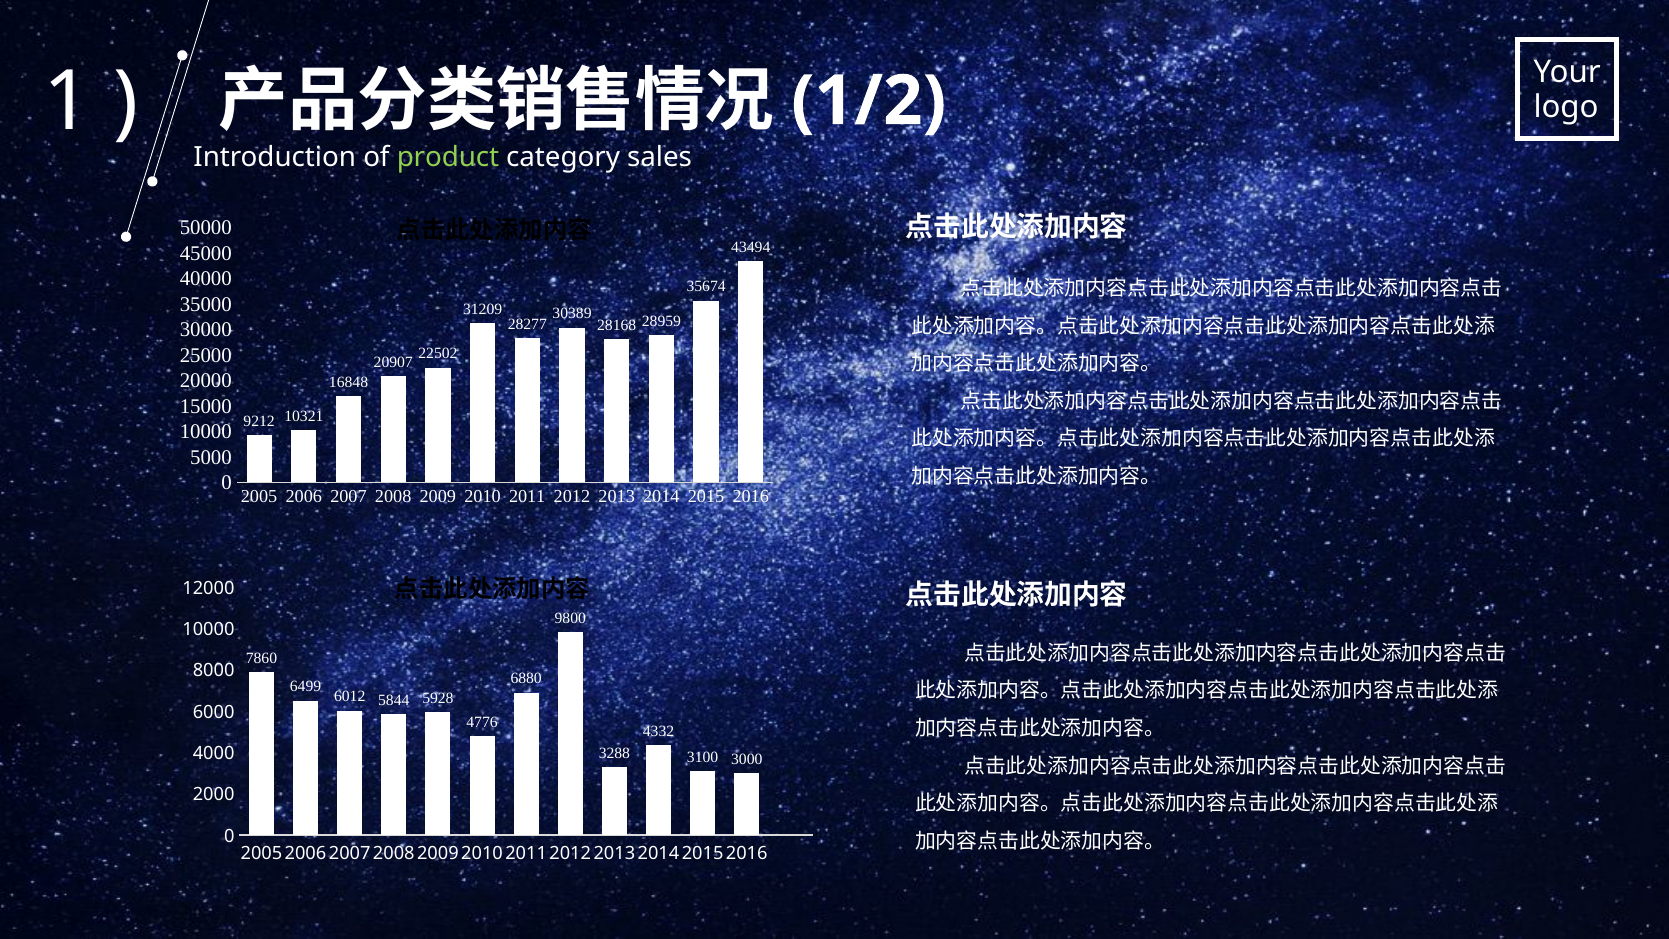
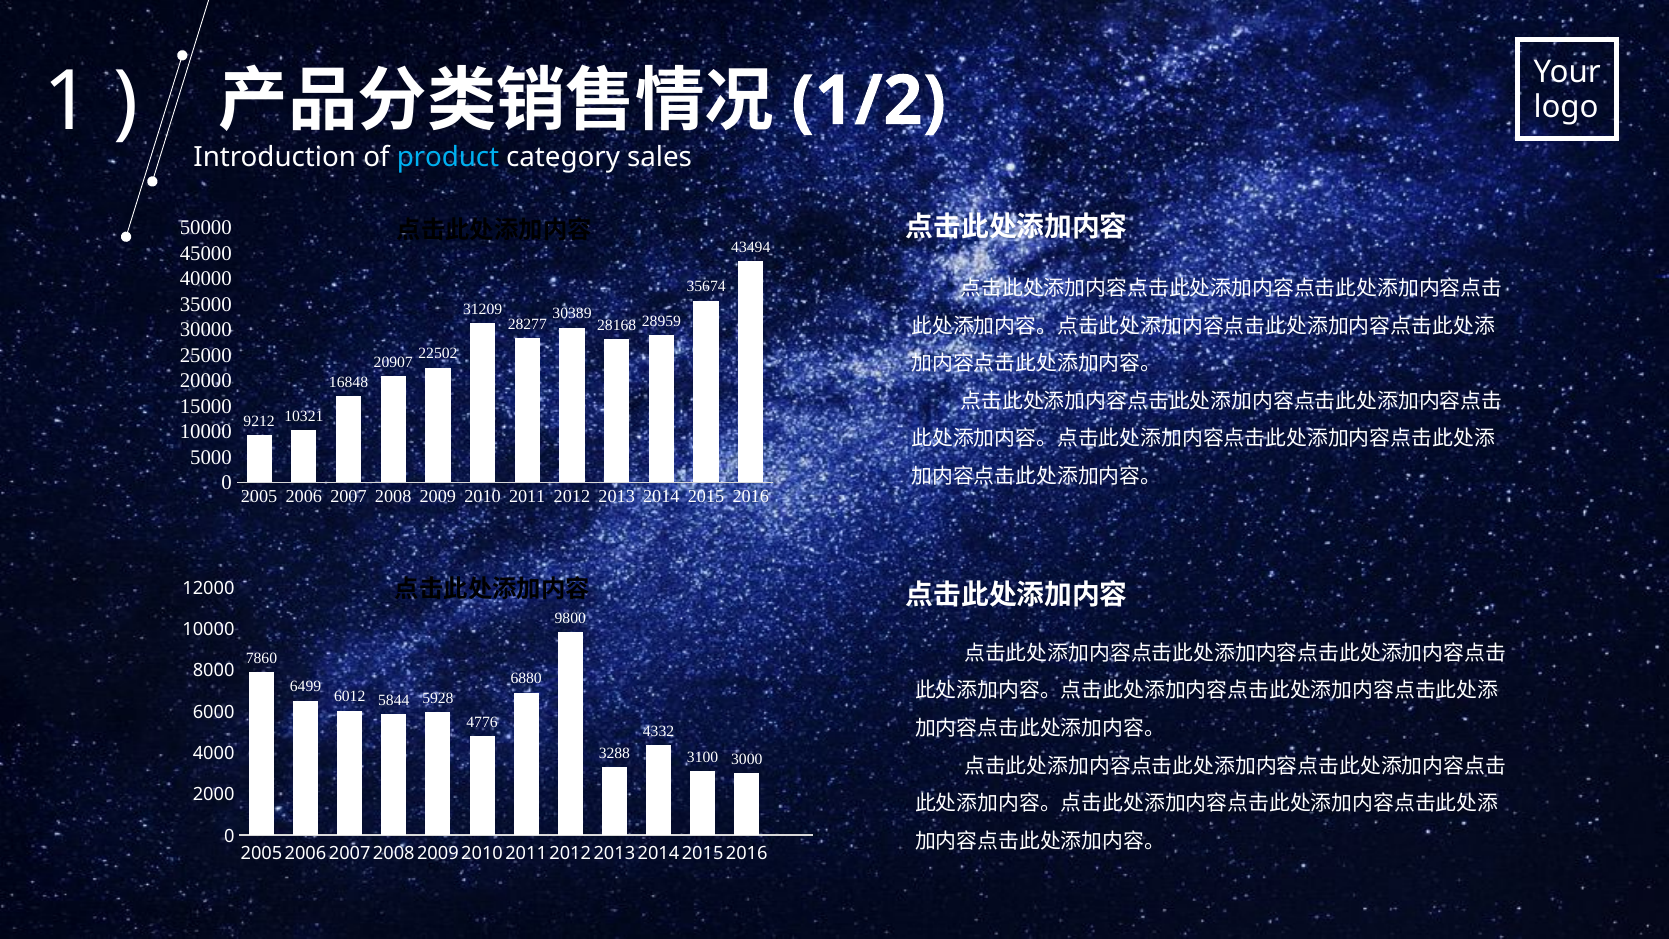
product colour: light green -> light blue
